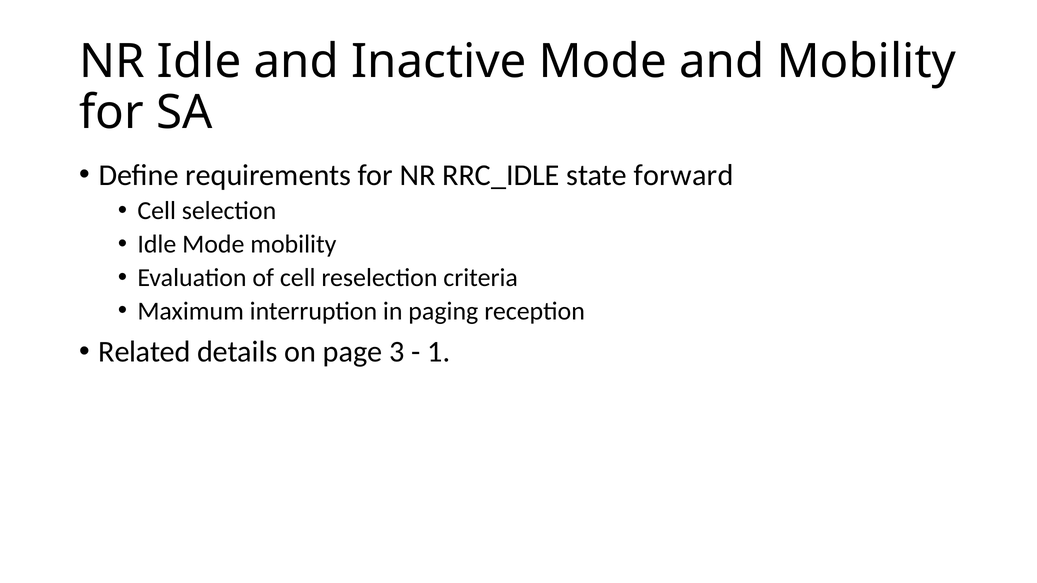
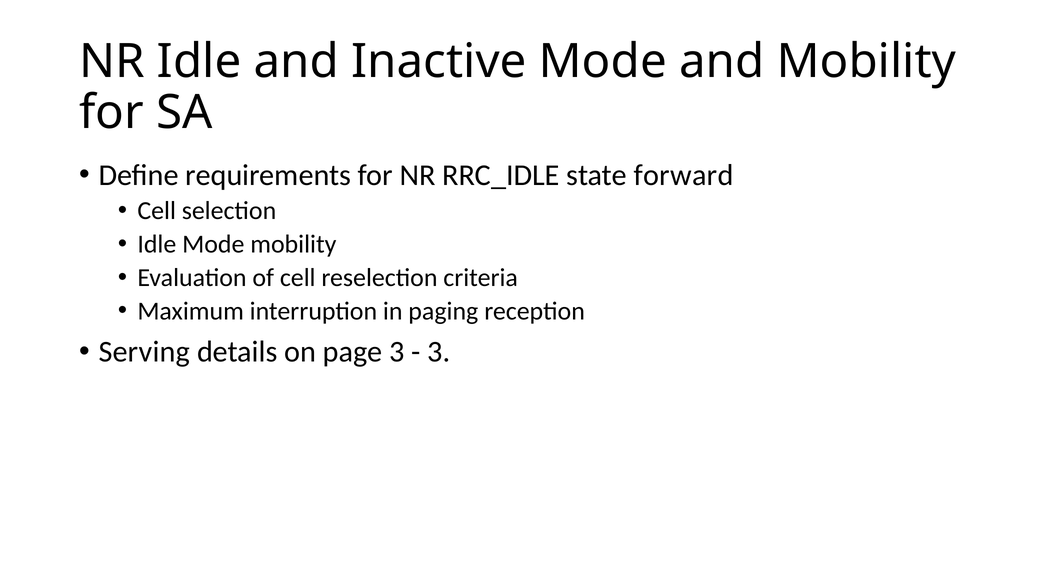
Related: Related -> Serving
1 at (439, 352): 1 -> 3
